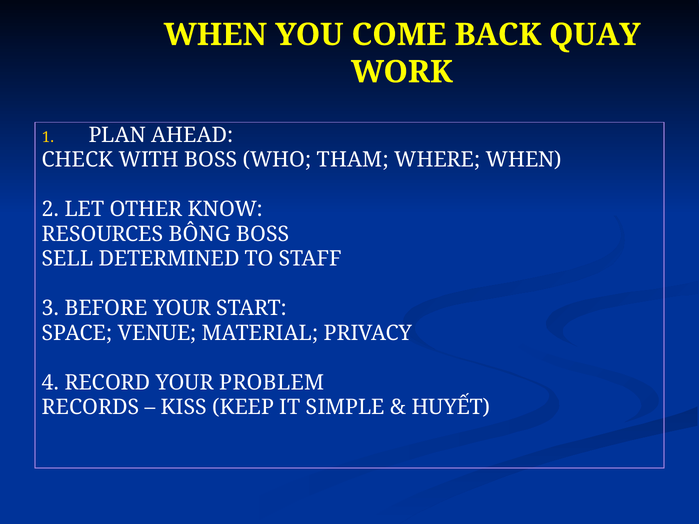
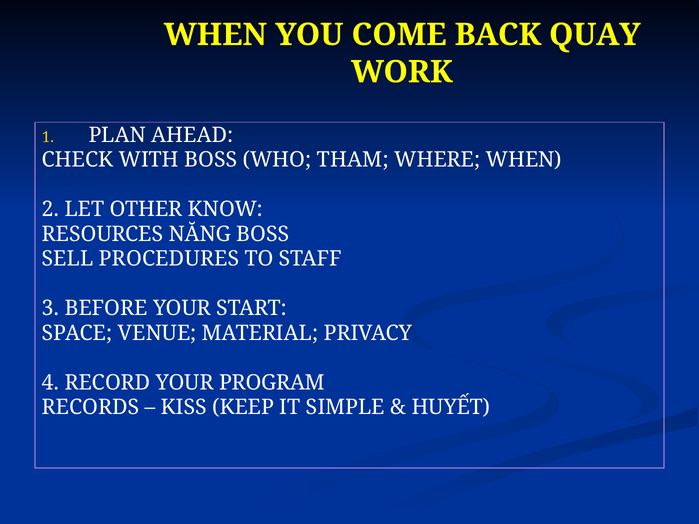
BÔNG: BÔNG -> NĂNG
DETERMINED: DETERMINED -> PROCEDURES
PROBLEM: PROBLEM -> PROGRAM
